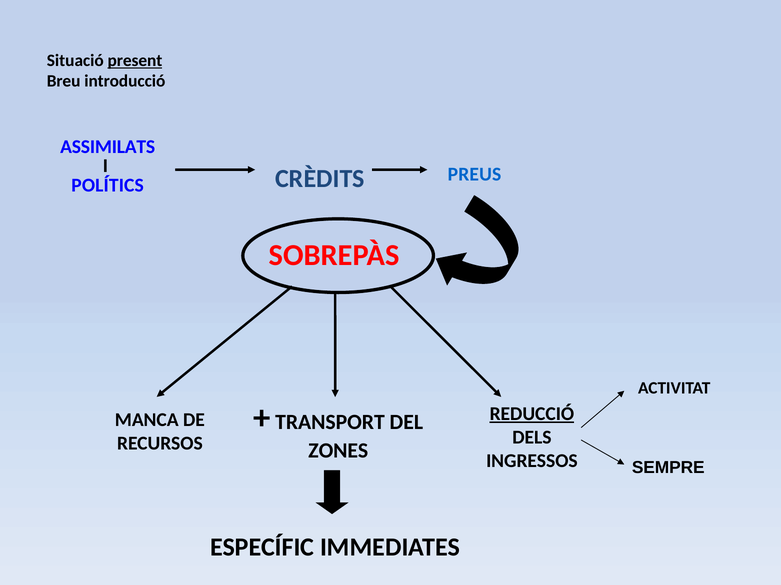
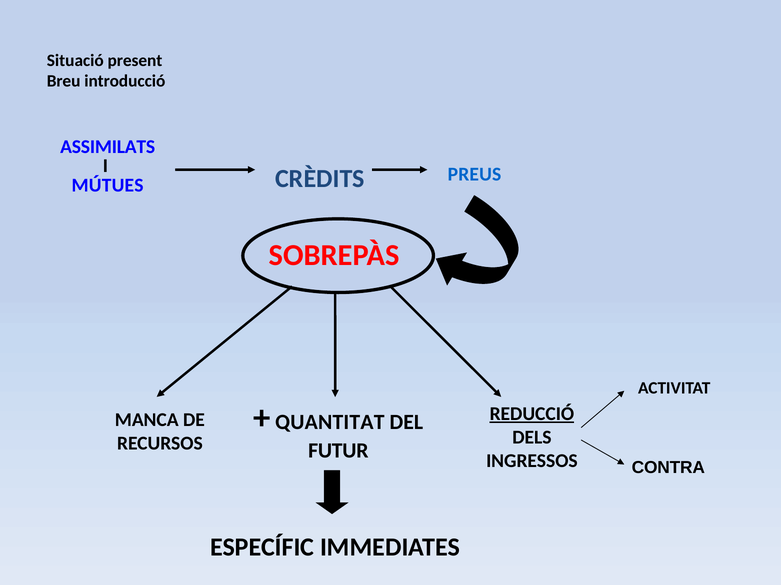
present underline: present -> none
POLÍTICS: POLÍTICS -> MÚTUES
TRANSPORT: TRANSPORT -> QUANTITAT
ZONES: ZONES -> FUTUR
SEMPRE: SEMPRE -> CONTRA
